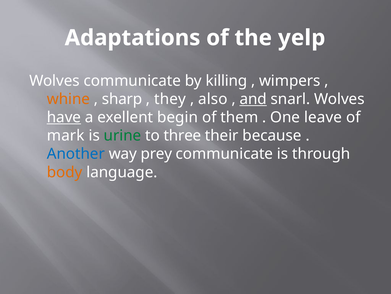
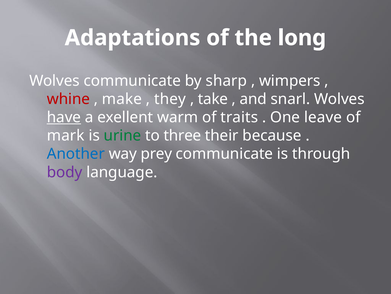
yelp: yelp -> long
killing: killing -> sharp
whine colour: orange -> red
sharp: sharp -> make
also: also -> take
and underline: present -> none
begin: begin -> warm
them: them -> traits
body colour: orange -> purple
